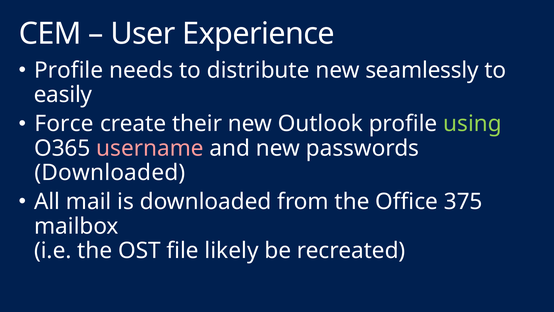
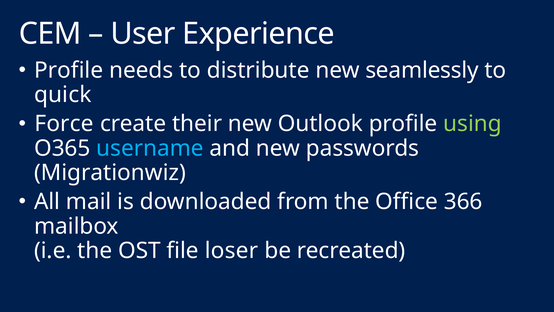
easily: easily -> quick
username colour: pink -> light blue
Downloaded at (110, 173): Downloaded -> Migrationwiz
375: 375 -> 366
likely: likely -> loser
